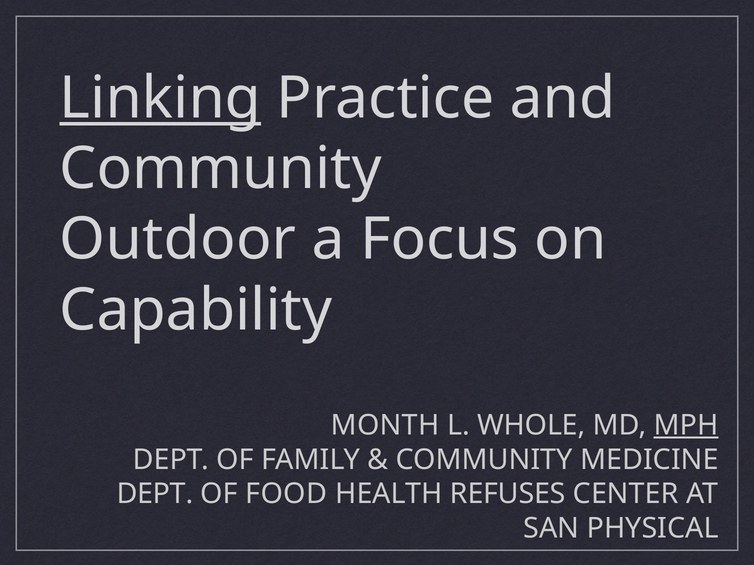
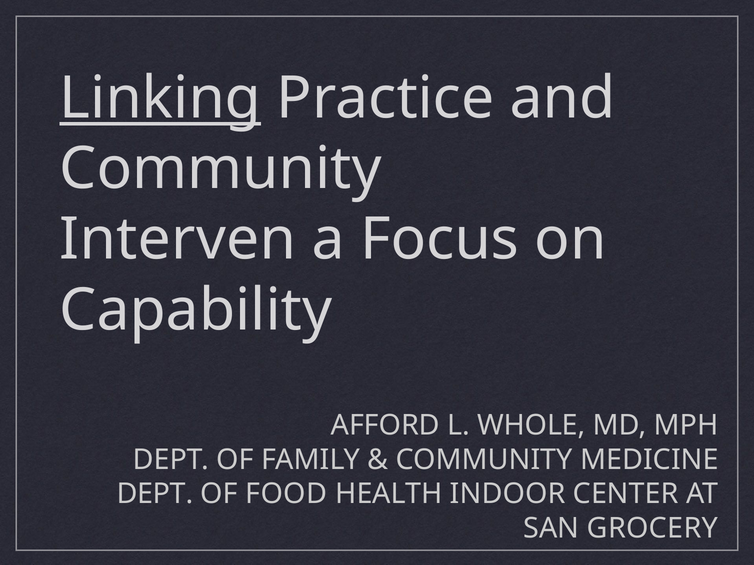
Outdoor: Outdoor -> Interven
MONTH: MONTH -> AFFORD
MPH underline: present -> none
REFUSES: REFUSES -> INDOOR
PHYSICAL: PHYSICAL -> GROCERY
